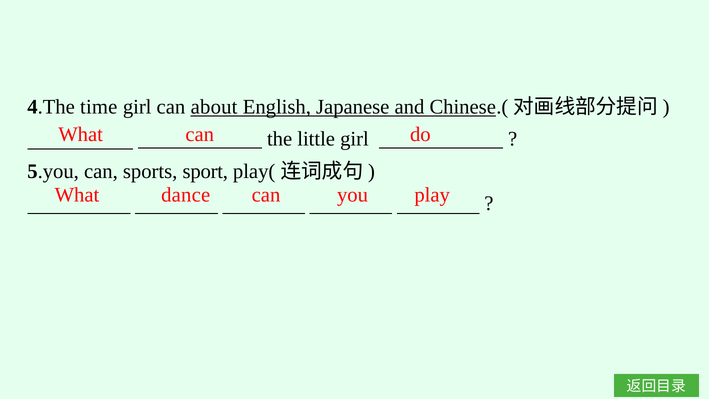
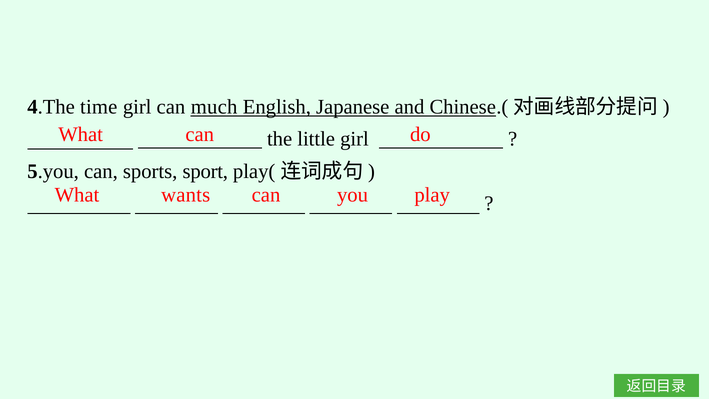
about: about -> much
dance: dance -> wants
